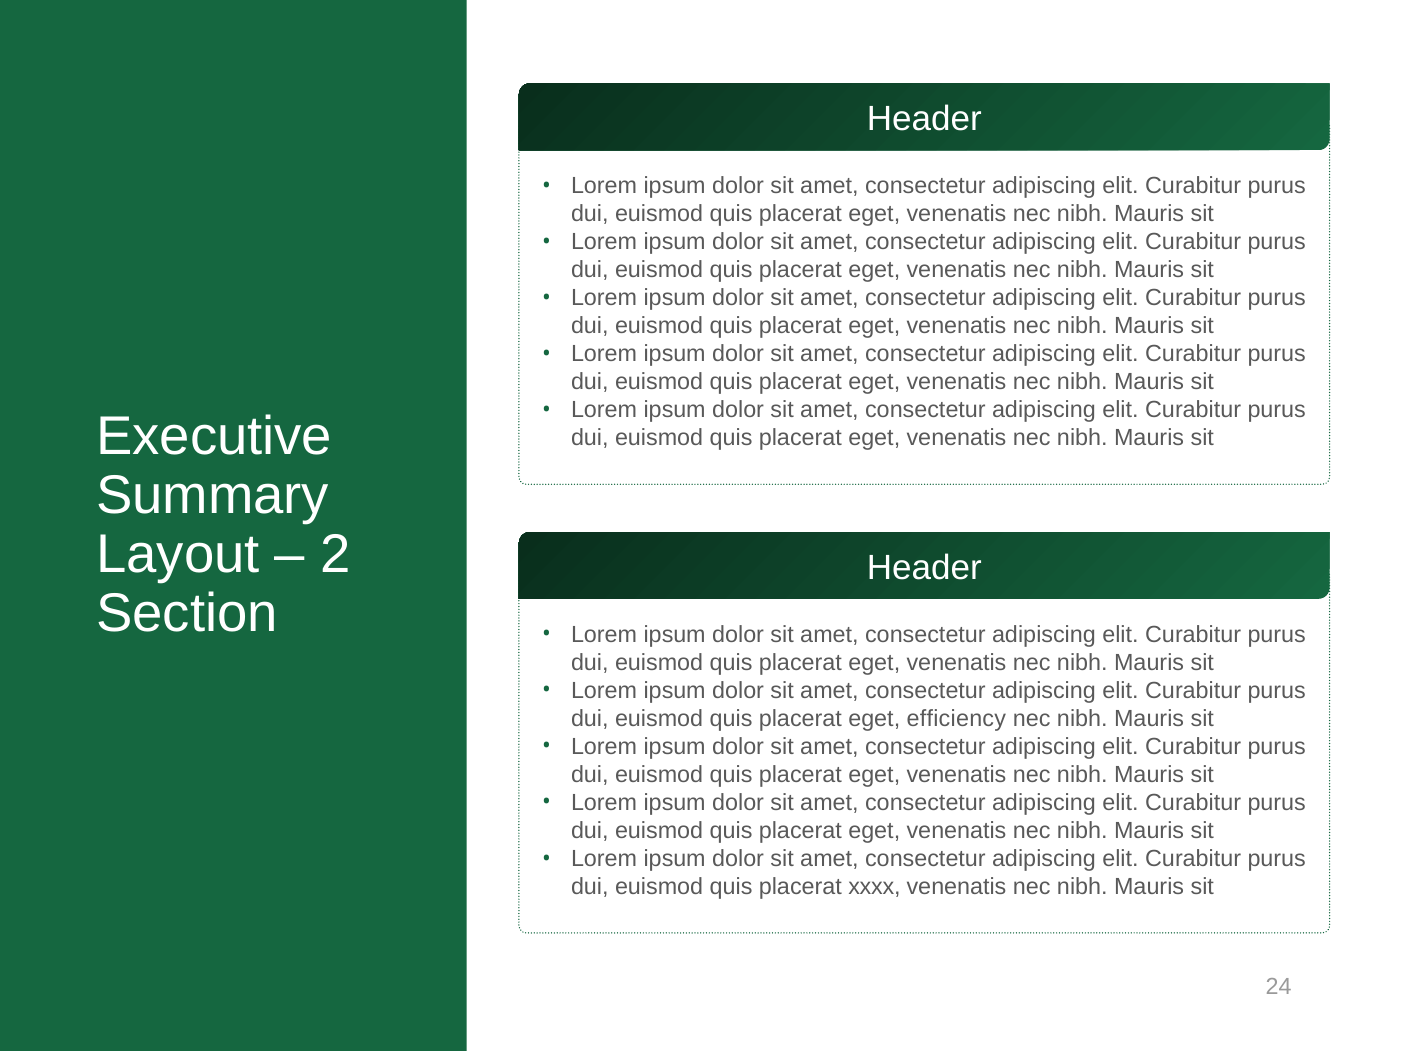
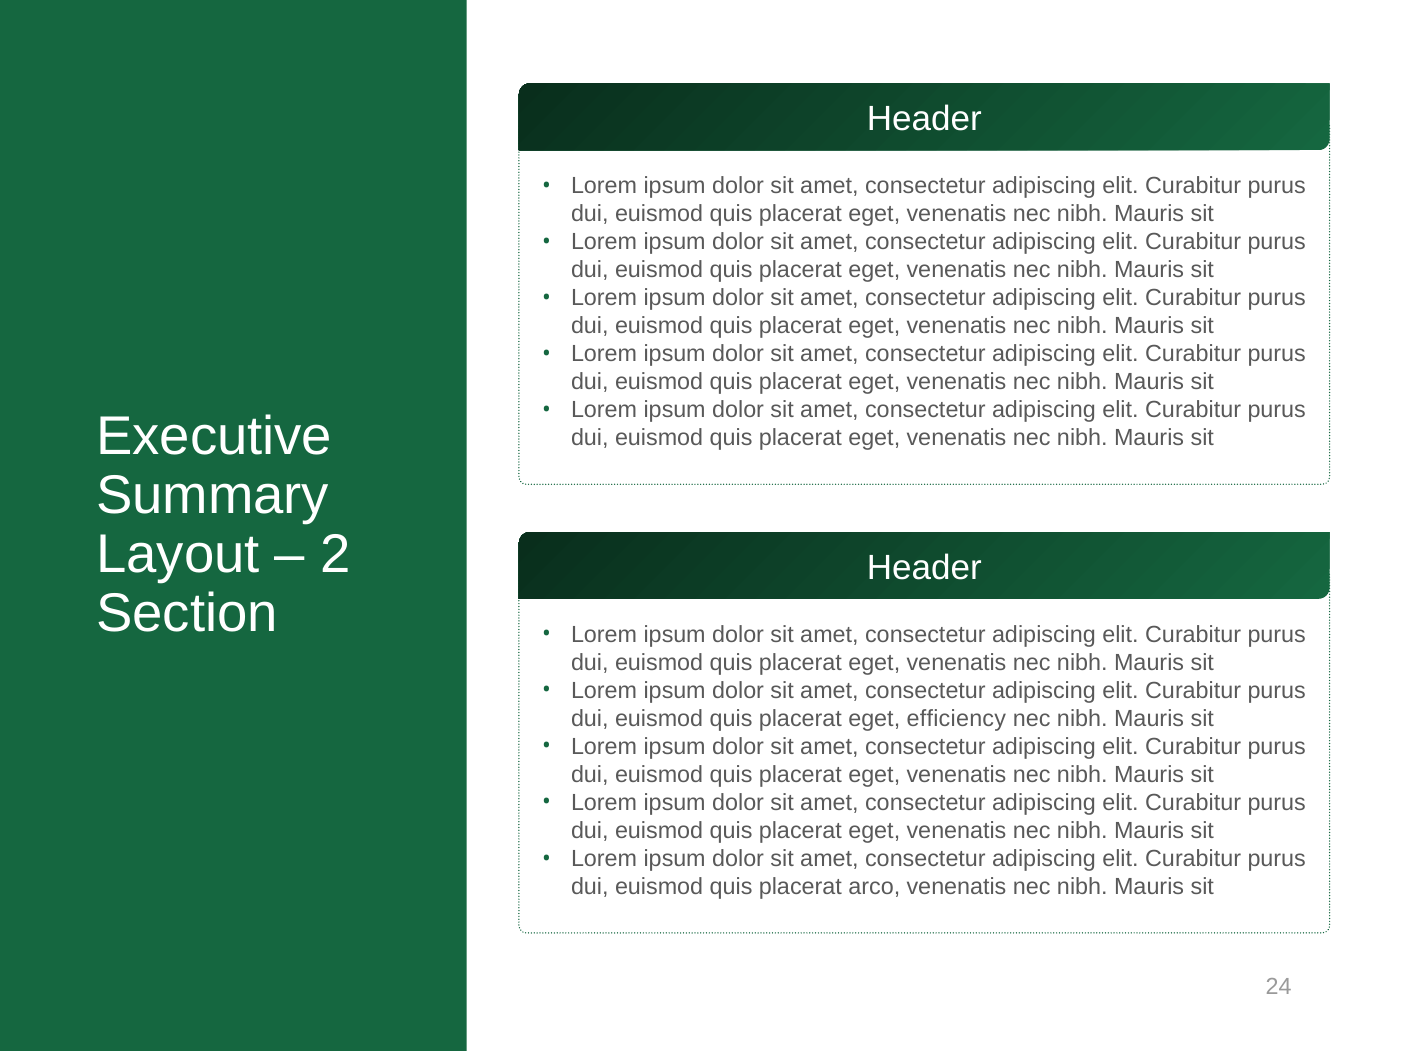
xxxx: xxxx -> arco
